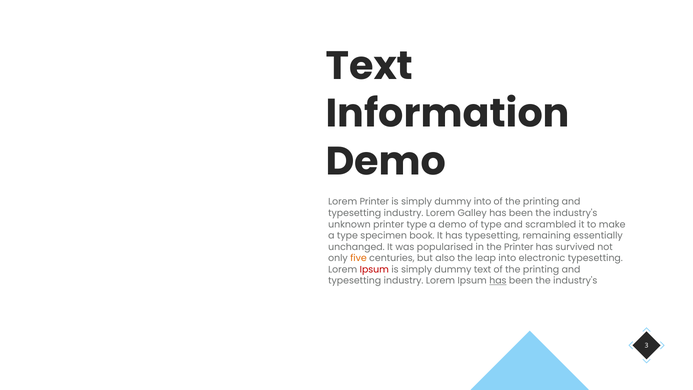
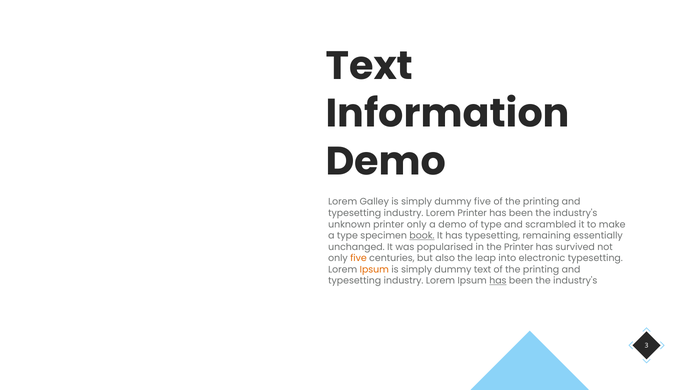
Lorem Printer: Printer -> Galley
dummy into: into -> five
Lorem Galley: Galley -> Printer
printer type: type -> only
book underline: none -> present
Ipsum at (374, 269) colour: red -> orange
